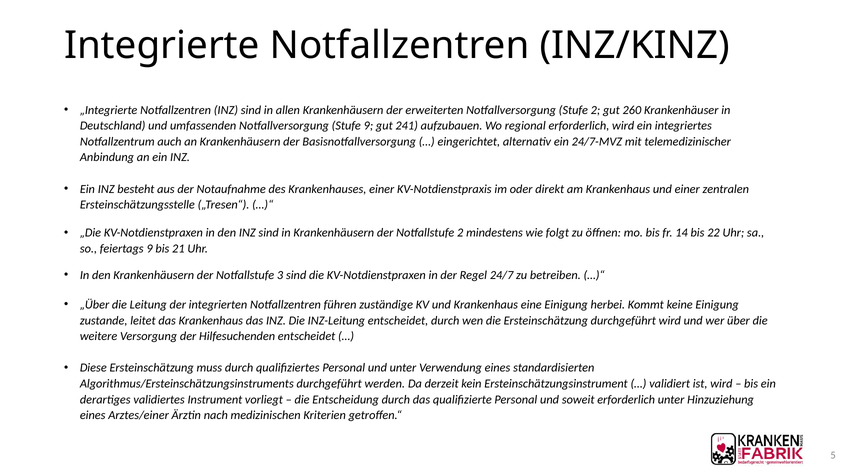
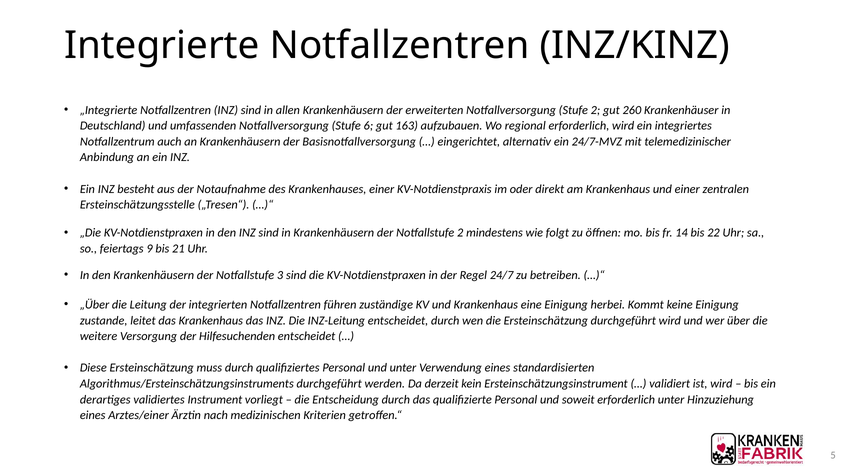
Stufe 9: 9 -> 6
241: 241 -> 163
